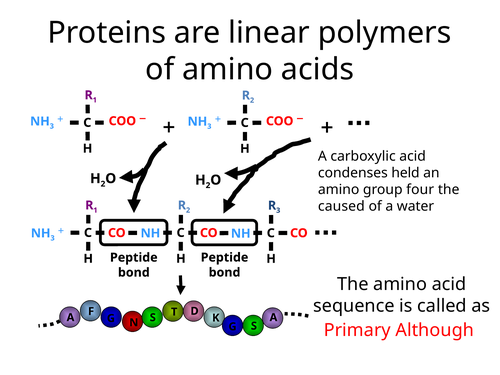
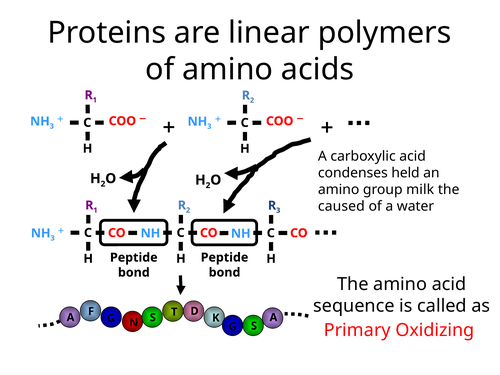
four: four -> milk
Although: Although -> Oxidizing
